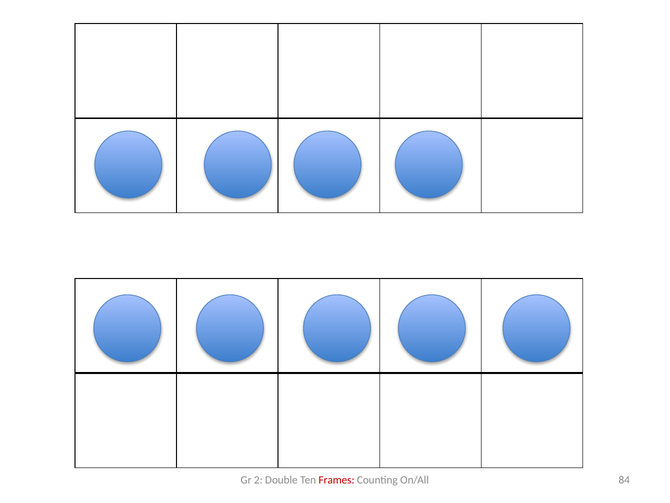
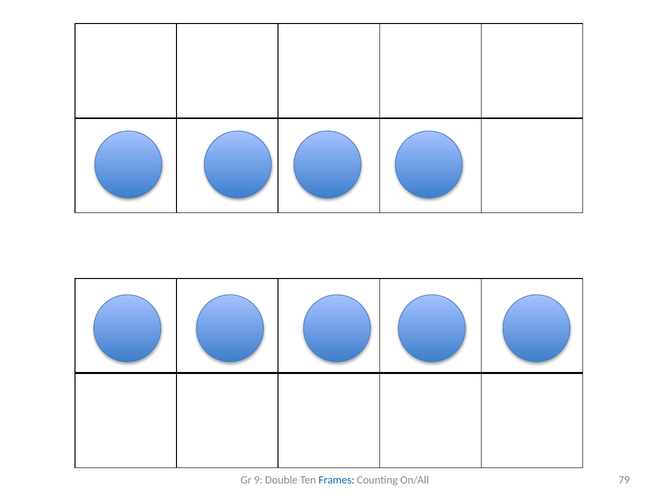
2: 2 -> 9
Frames colour: red -> blue
84: 84 -> 79
